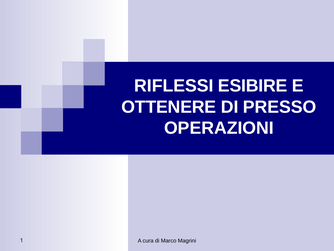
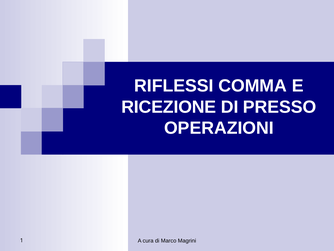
ESIBIRE: ESIBIRE -> COMMA
OTTENERE: OTTENERE -> RICEZIONE
